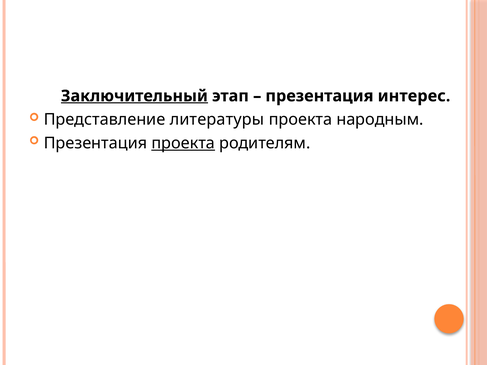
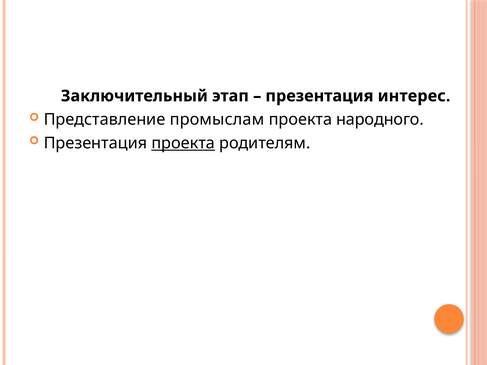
Заключительный underline: present -> none
литературы: литературы -> промыслам
народным: народным -> народного
